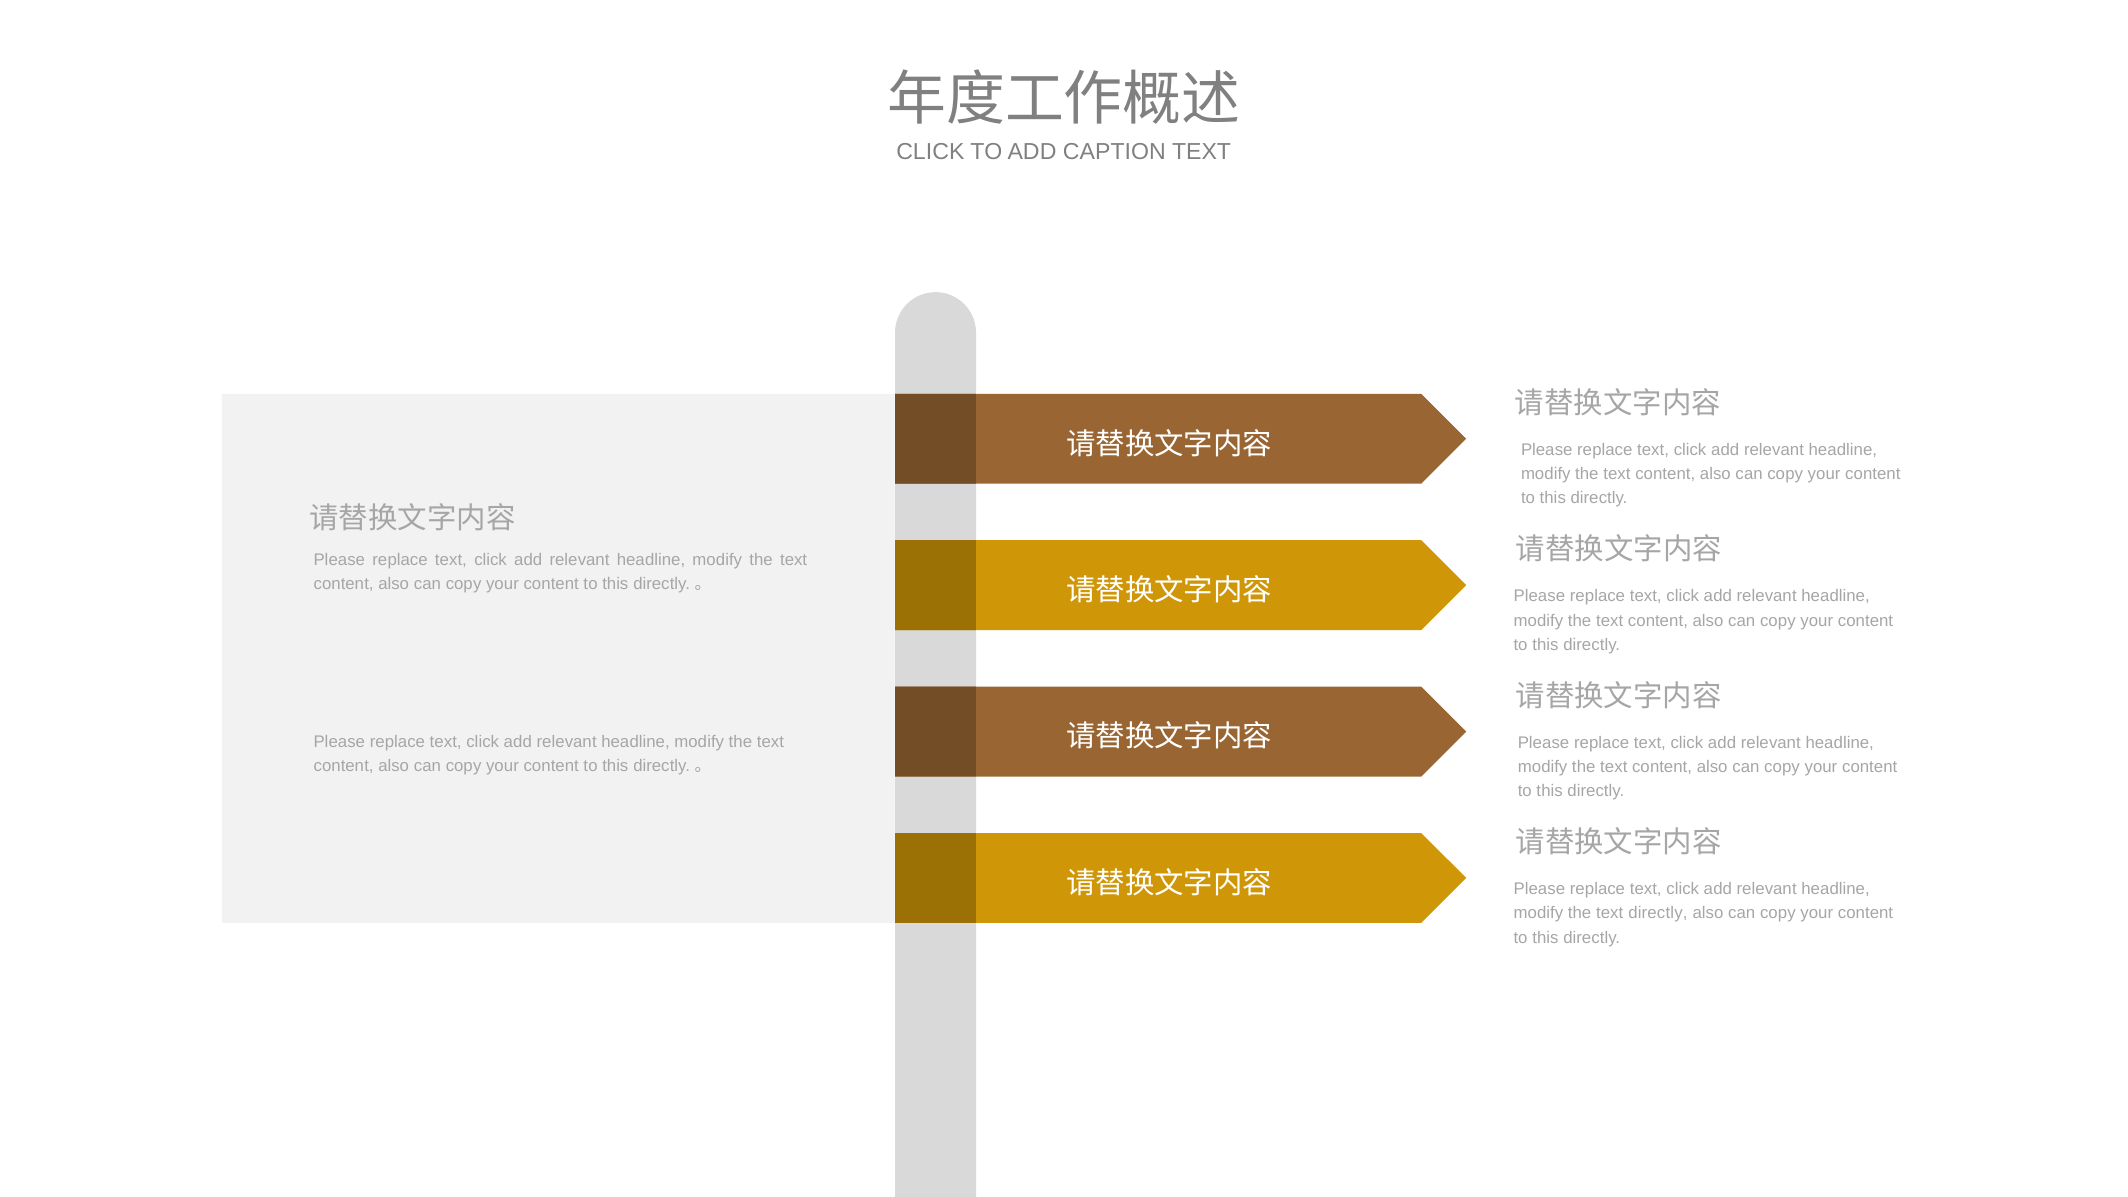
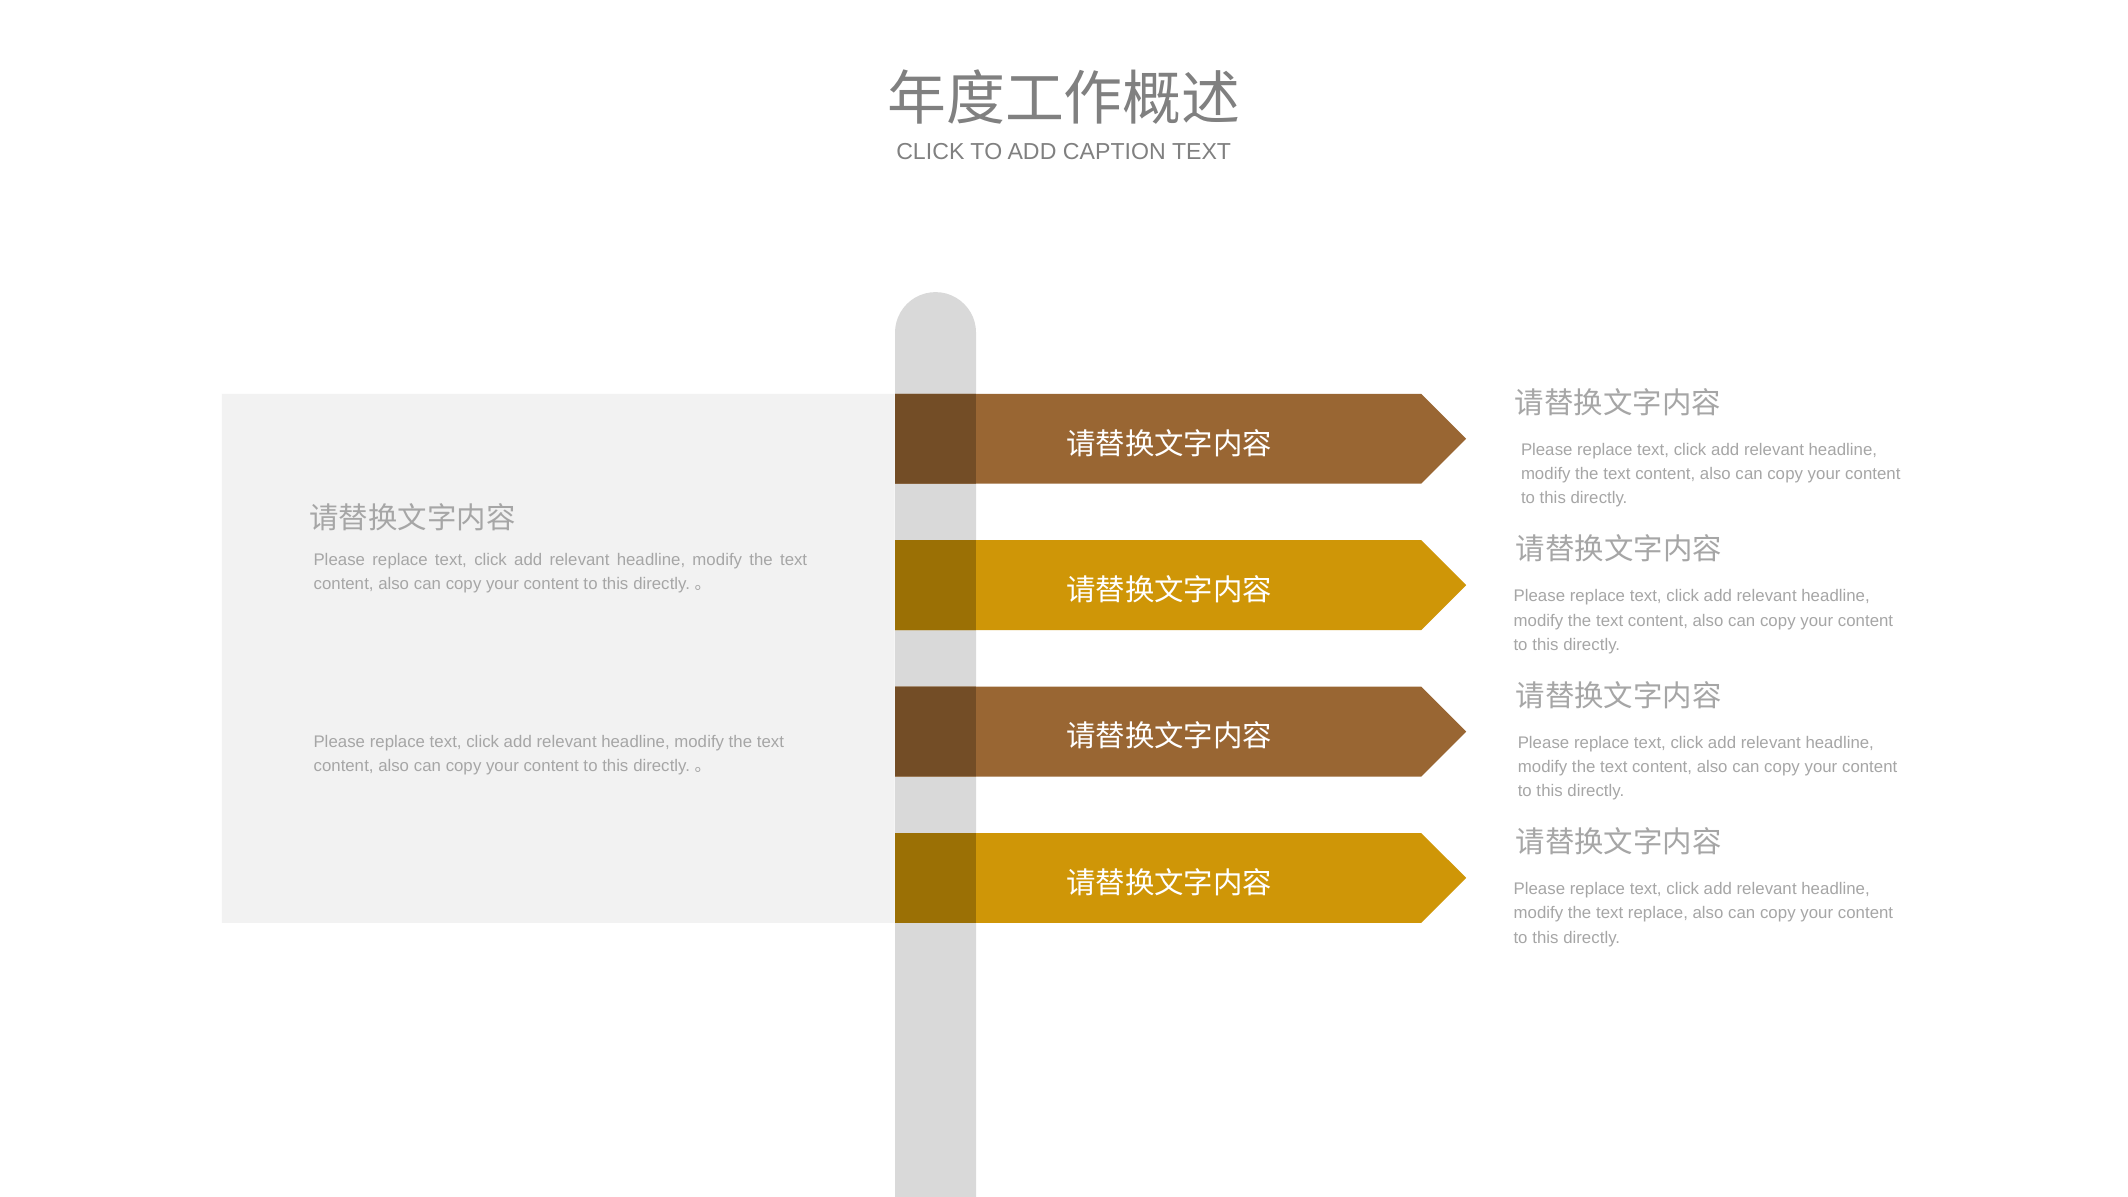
text directly: directly -> replace
